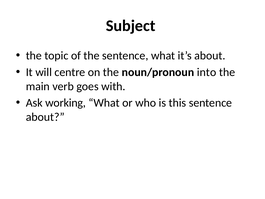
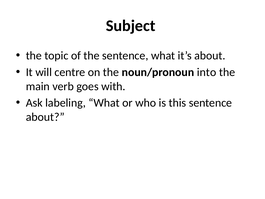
working: working -> labeling
